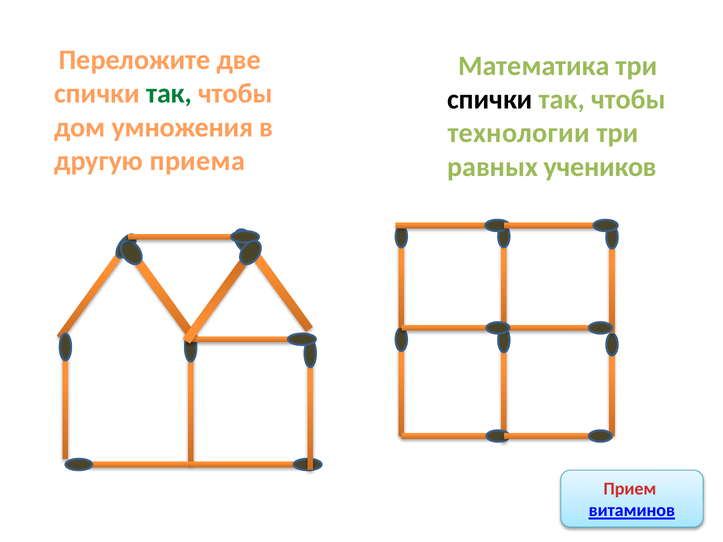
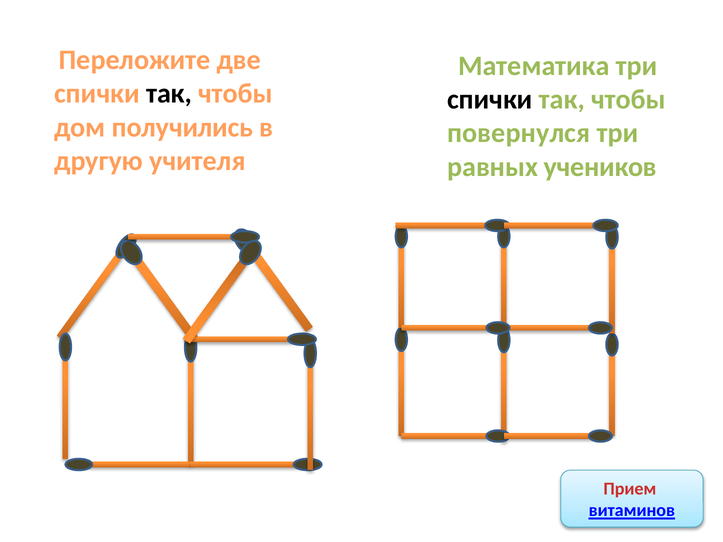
так at (169, 94) colour: green -> black
умножения: умножения -> получились
технологии: технологии -> повернулся
приема: приема -> учителя
